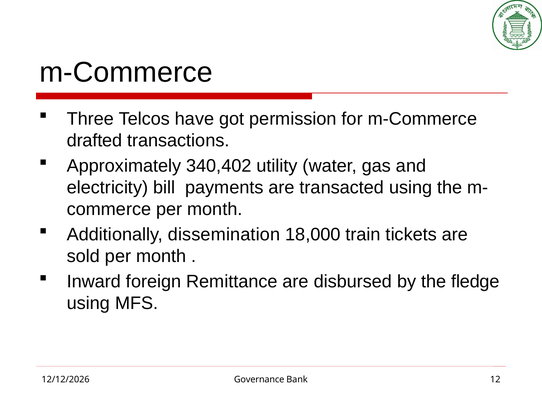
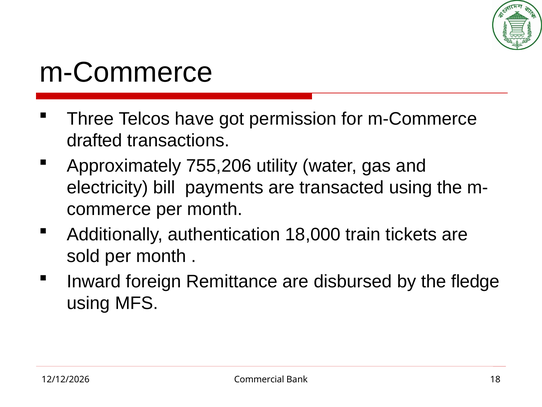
340,402: 340,402 -> 755,206
dissemination: dissemination -> authentication
Governance: Governance -> Commercial
12: 12 -> 18
